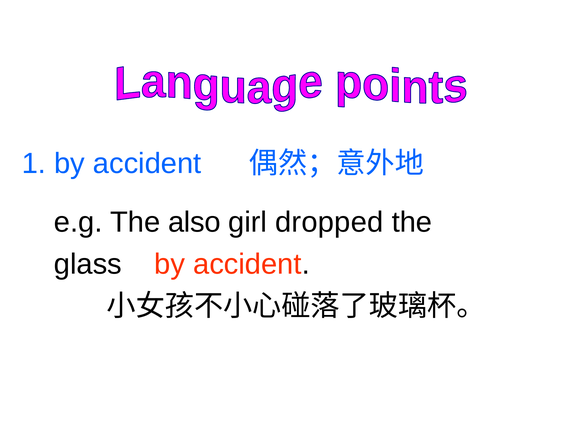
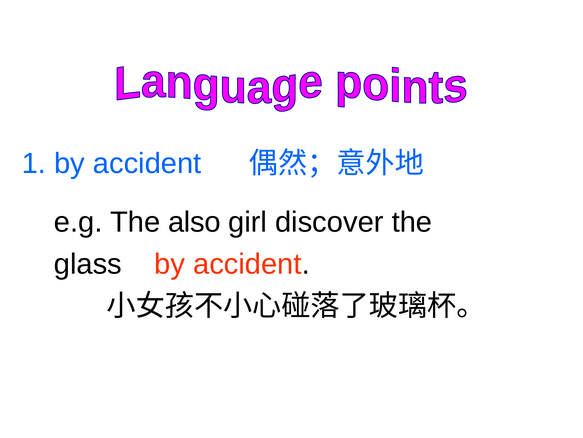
dropped: dropped -> discover
